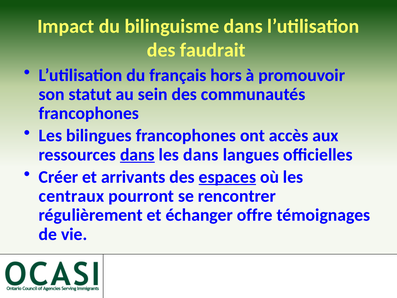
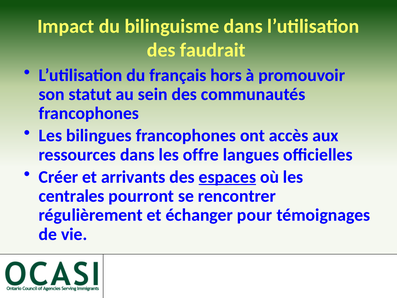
dans at (137, 155) underline: present -> none
les dans: dans -> offre
centraux: centraux -> centrales
offre: offre -> pour
